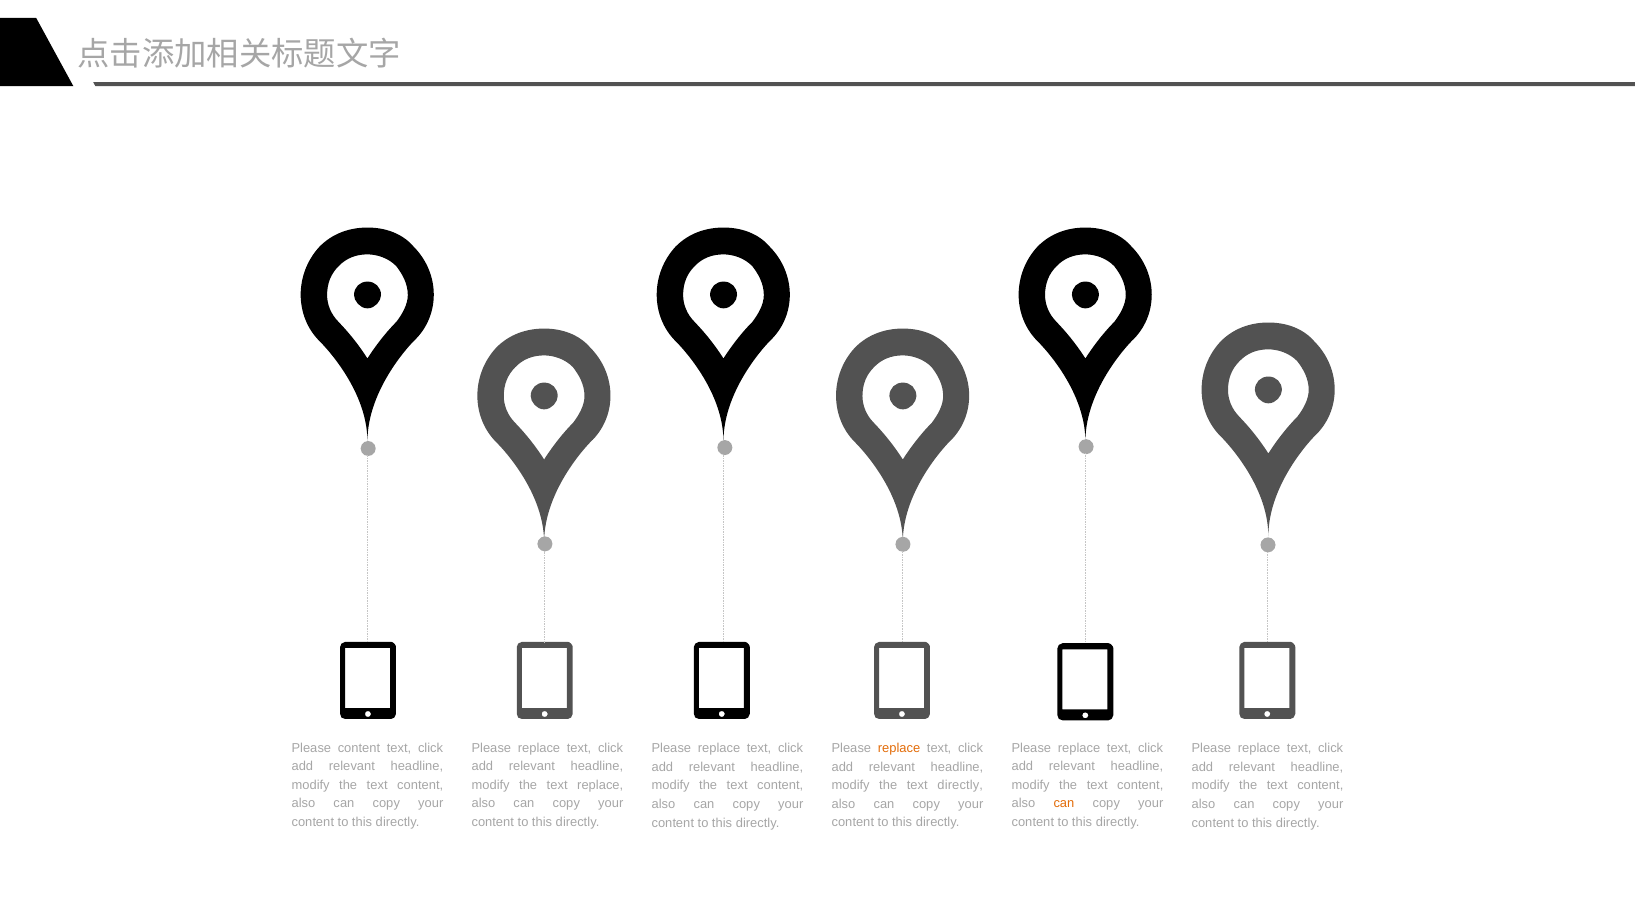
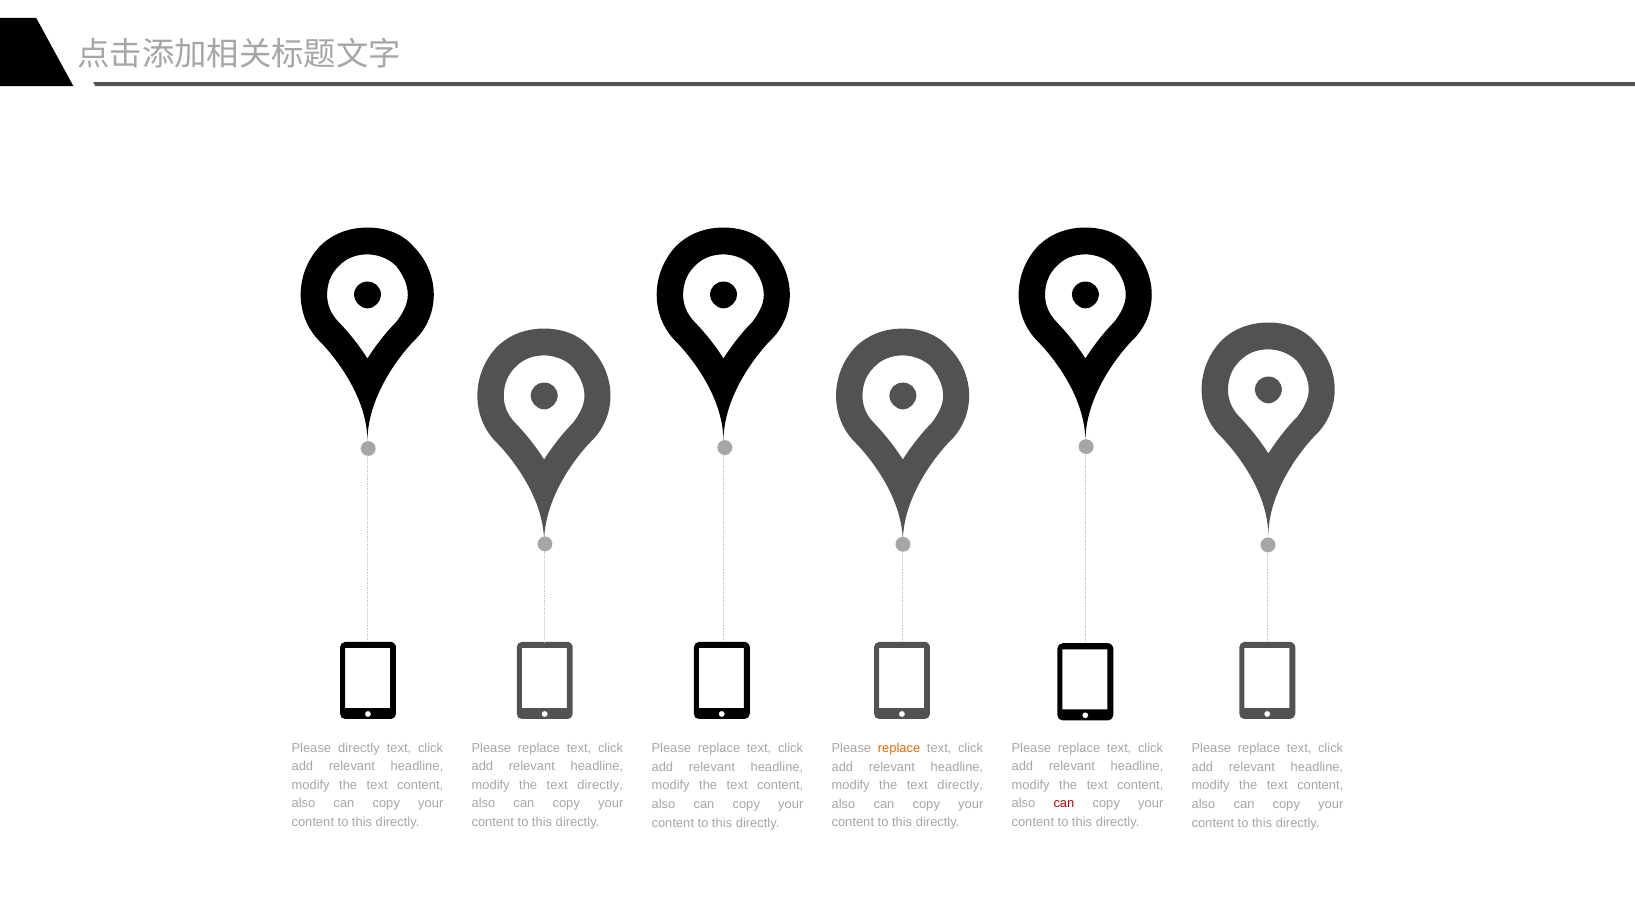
Please content: content -> directly
replace at (600, 785): replace -> directly
can at (1064, 803) colour: orange -> red
